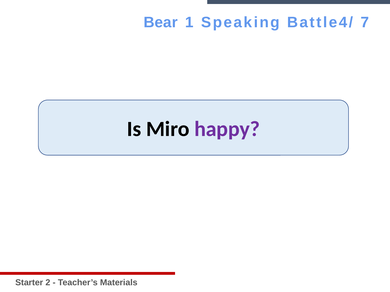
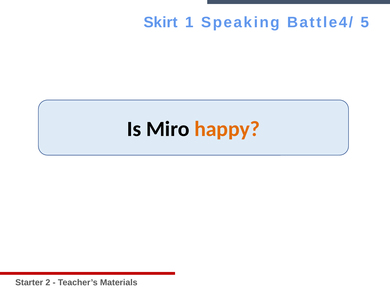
Bear: Bear -> Skirt
7: 7 -> 5
happy colour: purple -> orange
